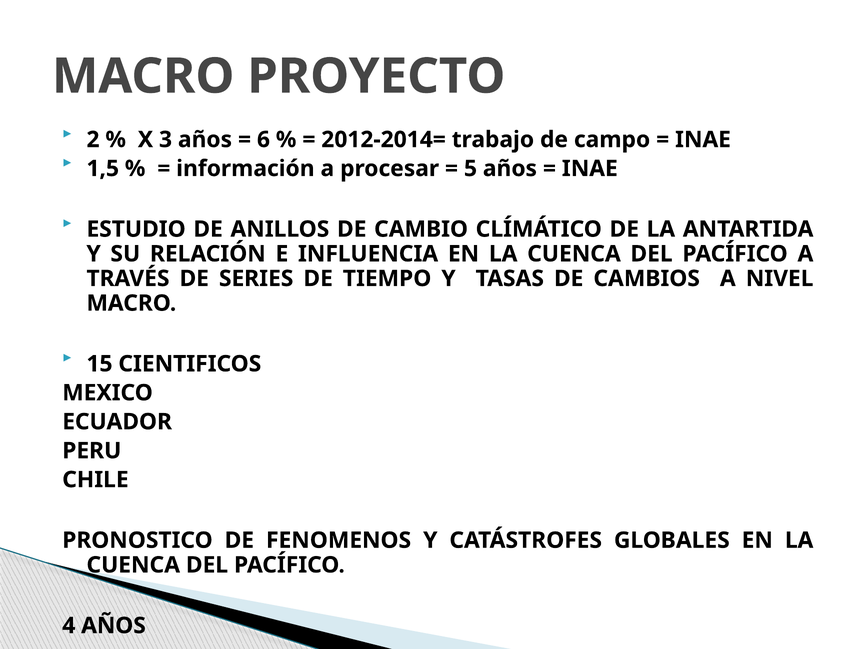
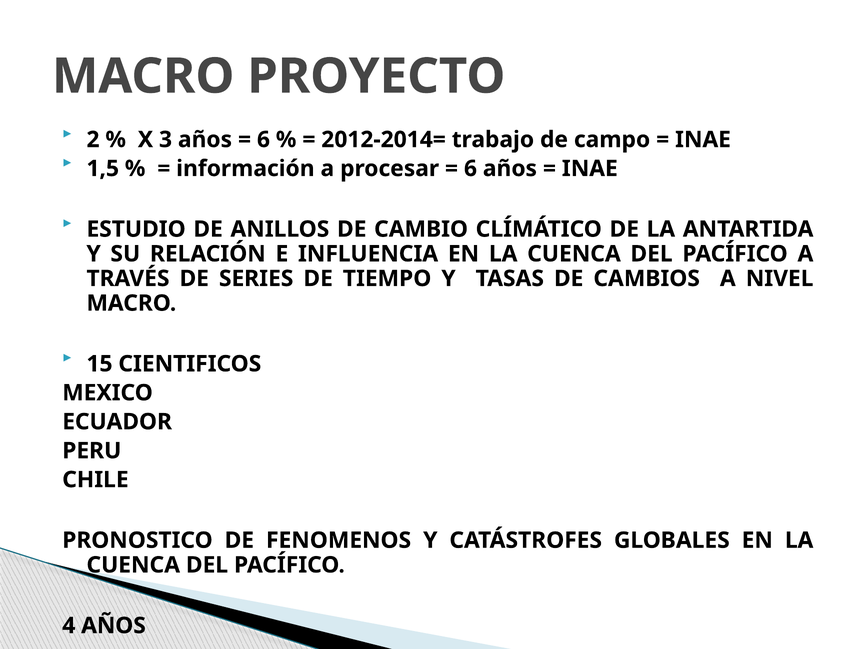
5 at (470, 169): 5 -> 6
